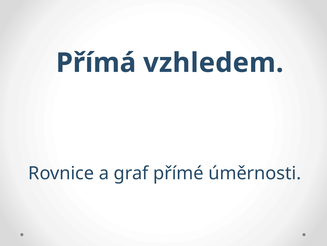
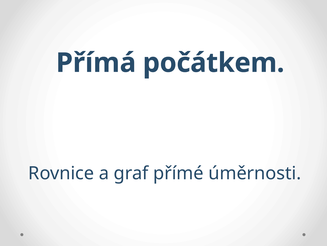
vzhledem: vzhledem -> počátkem
